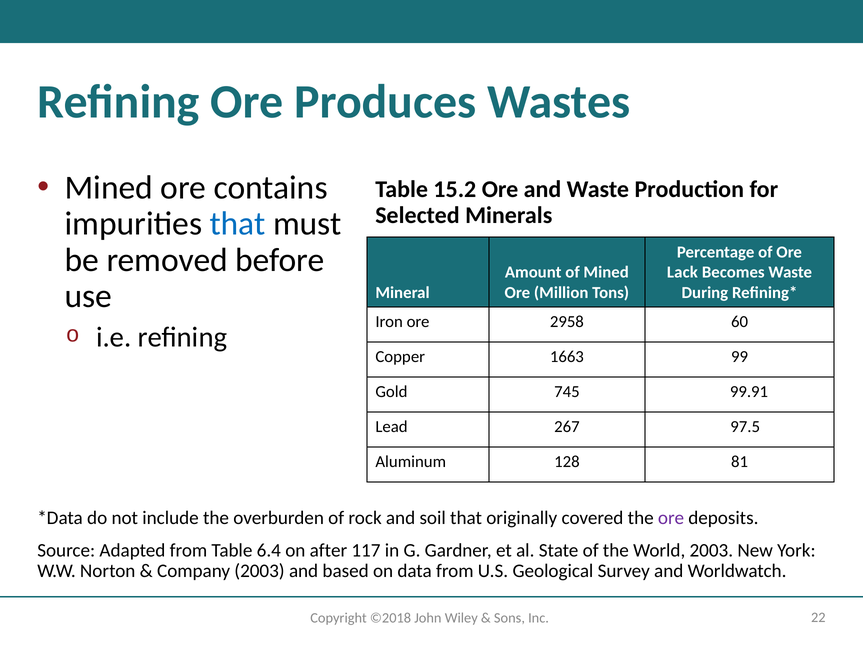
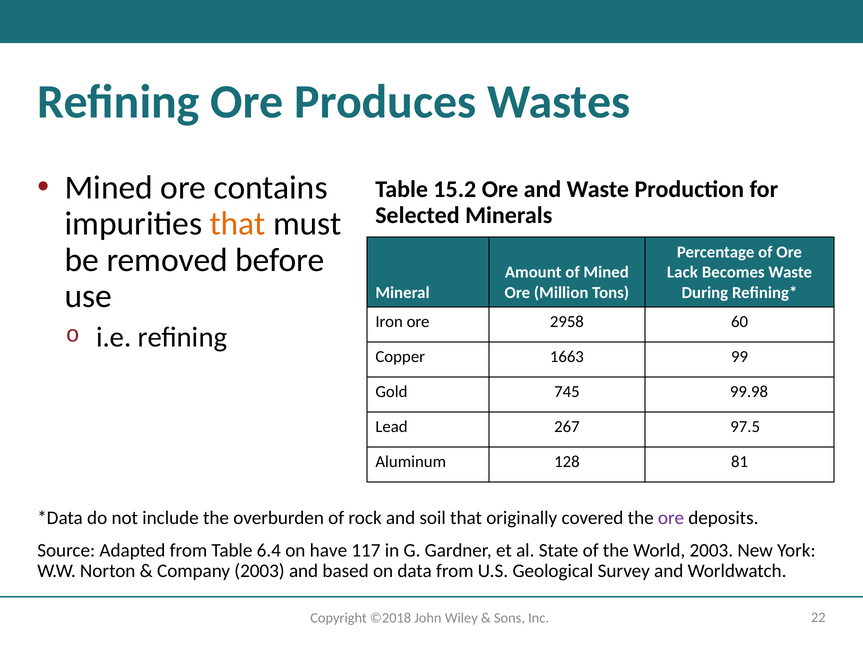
that at (238, 224) colour: blue -> orange
99.91: 99.91 -> 99.98
after: after -> have
